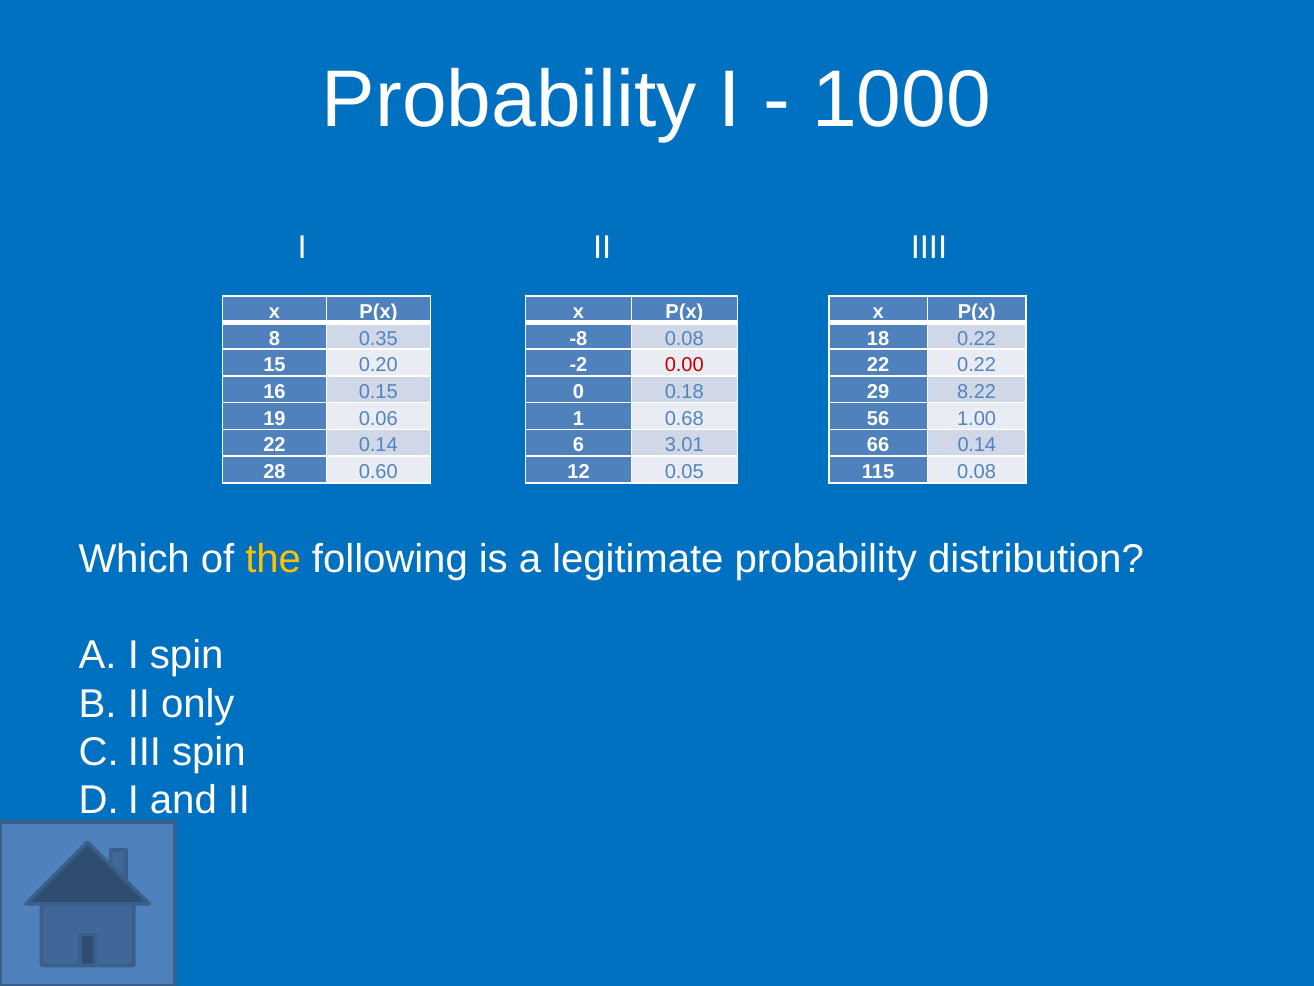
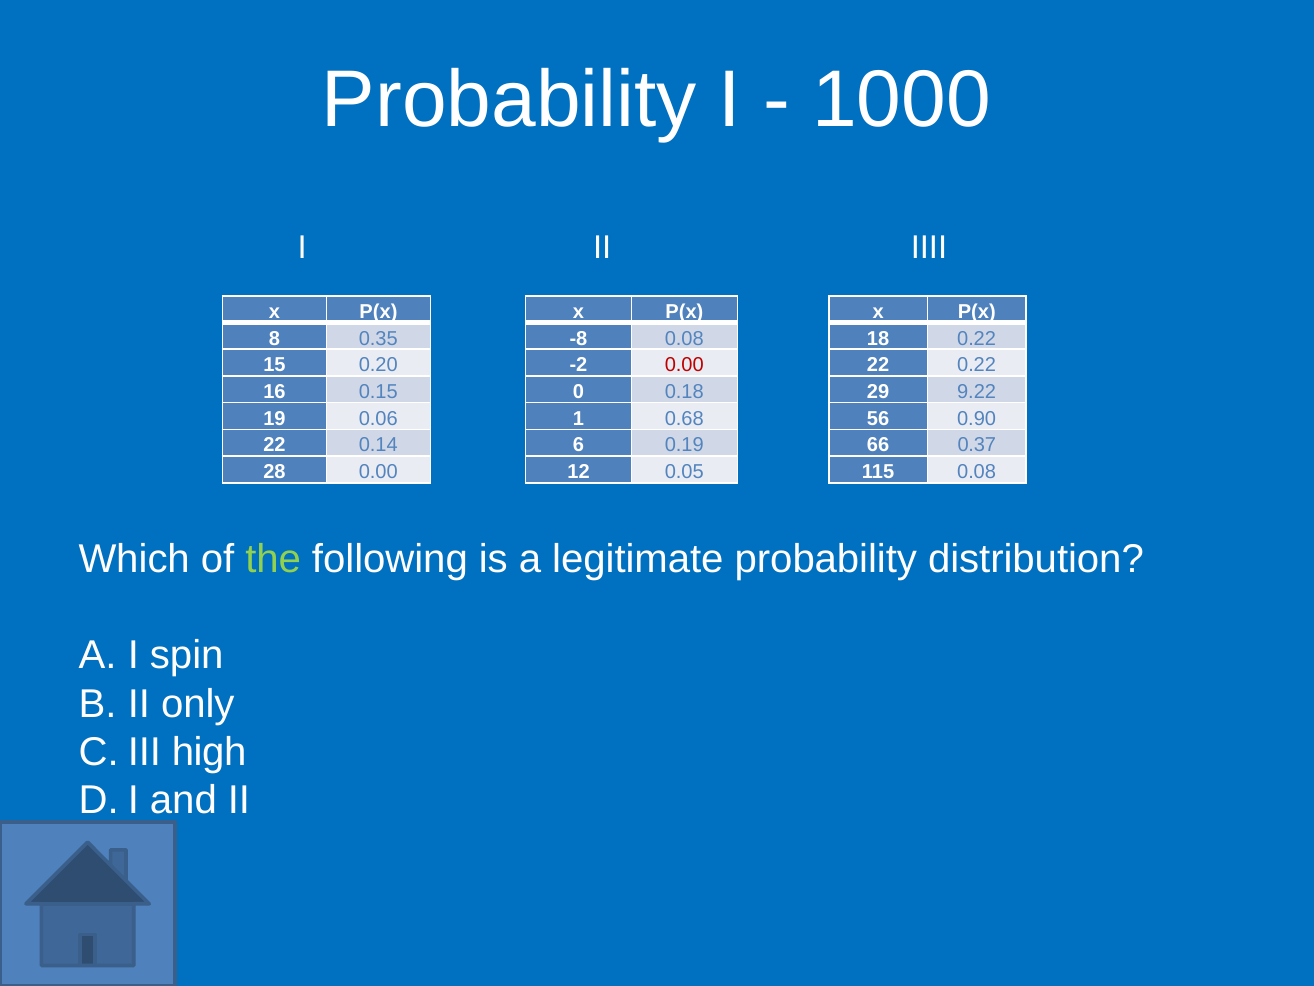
8.22: 8.22 -> 9.22
1.00: 1.00 -> 0.90
3.01: 3.01 -> 0.19
66 0.14: 0.14 -> 0.37
28 0.60: 0.60 -> 0.00
the colour: yellow -> light green
spin at (209, 752): spin -> high
